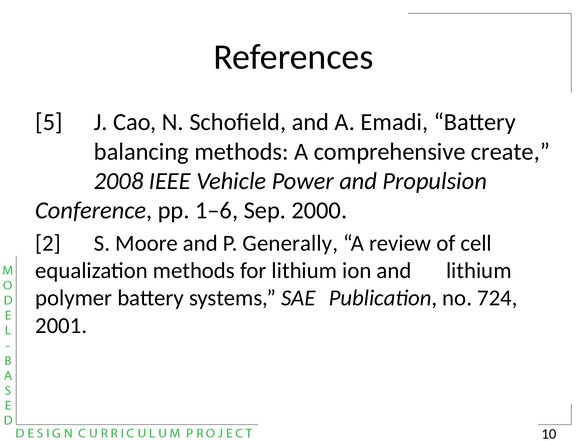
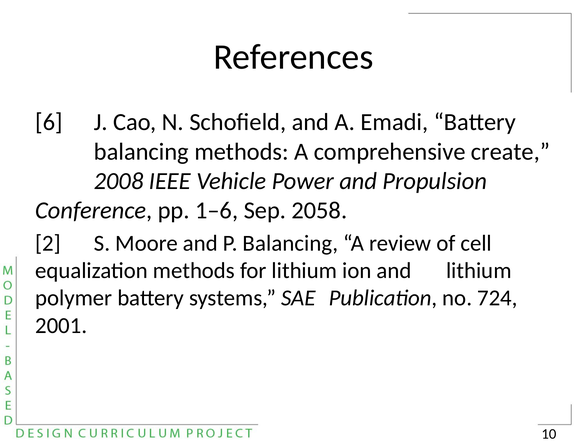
5: 5 -> 6
2000: 2000 -> 2058
P Generally: Generally -> Balancing
